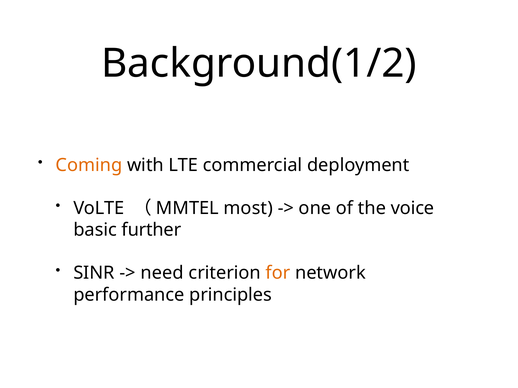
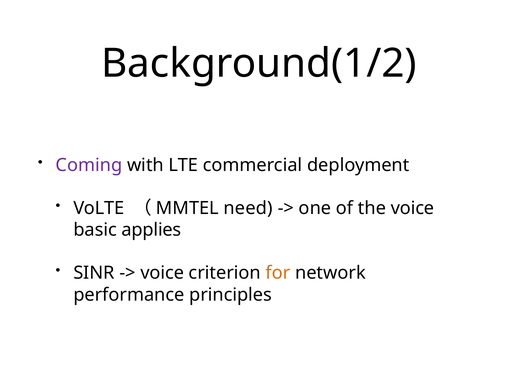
Coming colour: orange -> purple
most: most -> need
further: further -> applies
need at (162, 273): need -> voice
